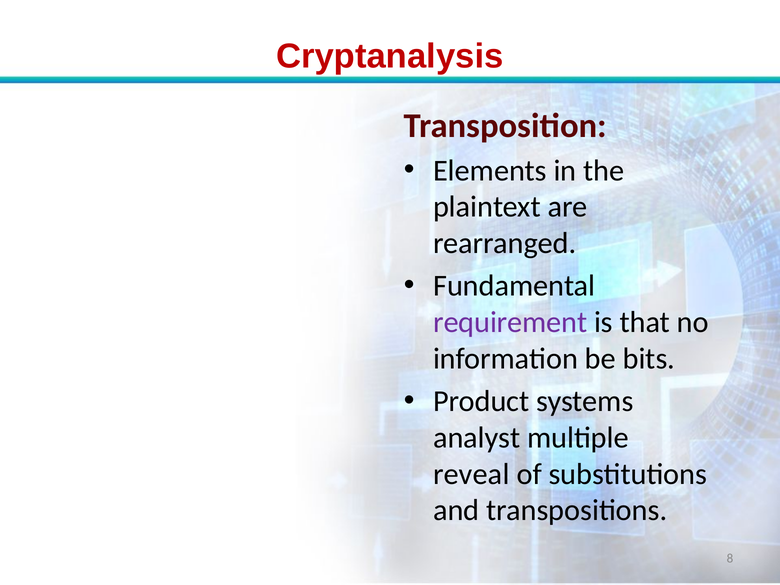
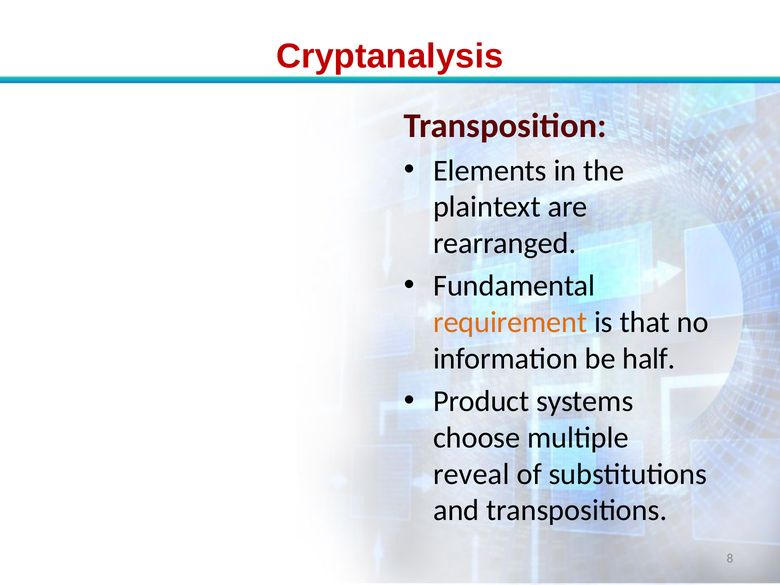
requirement colour: purple -> orange
bits: bits -> half
analyst: analyst -> choose
